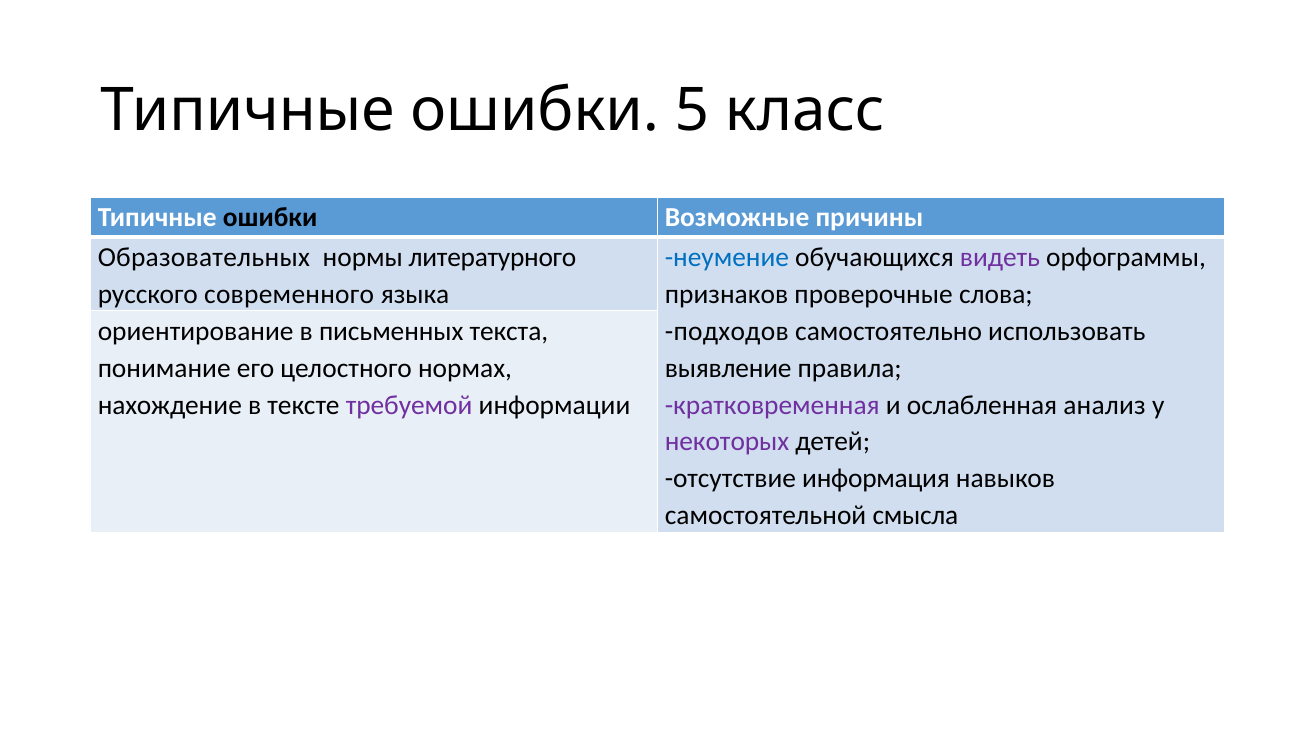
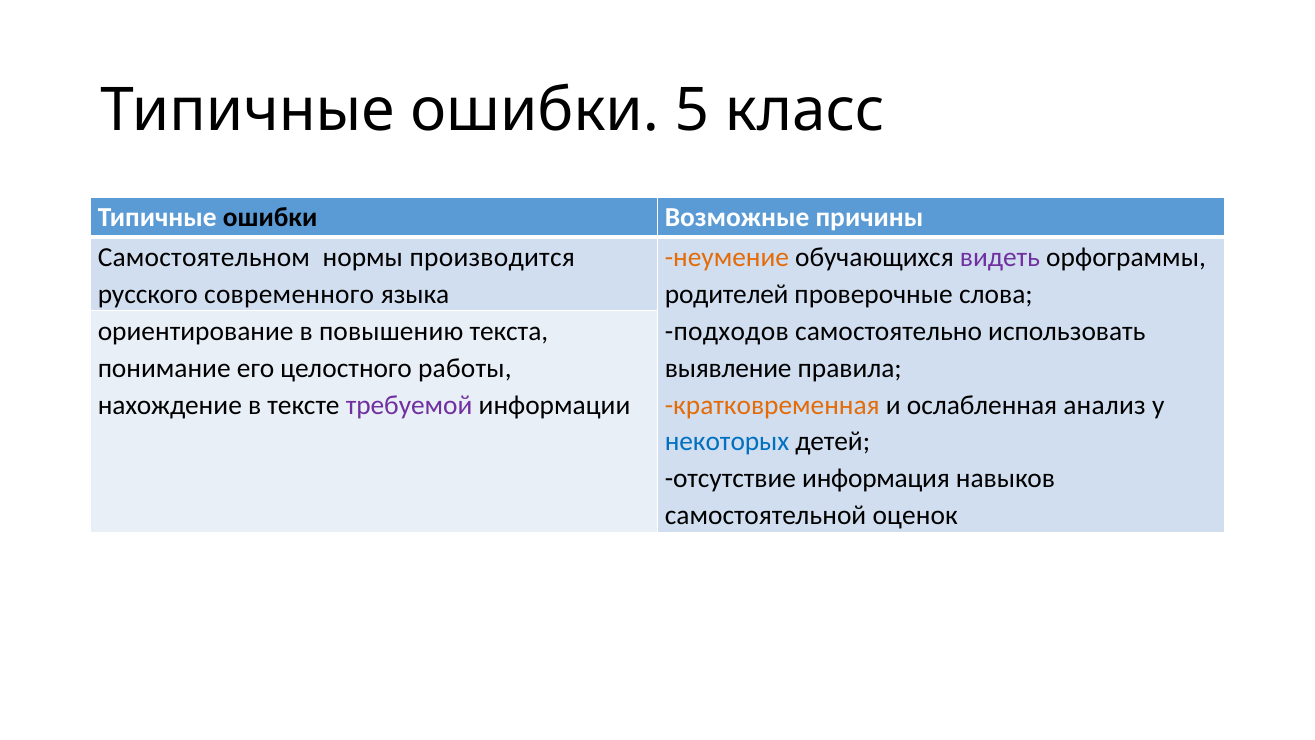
Образовательных: Образовательных -> Самостоятельном
литературного: литературного -> производится
неумение colour: blue -> orange
признаков: признаков -> родителей
письменных: письменных -> повышению
нормах: нормах -> работы
кратковременная colour: purple -> orange
некоторых colour: purple -> blue
смысла: смысла -> оценок
